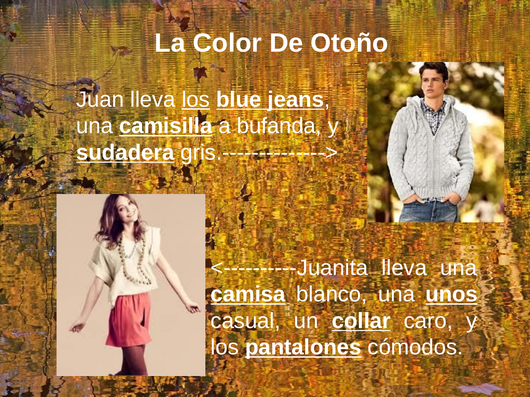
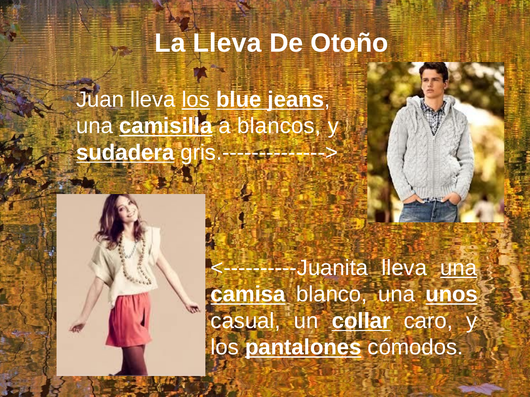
La Color: Color -> Lleva
bufanda: bufanda -> blancos
una at (459, 268) underline: none -> present
